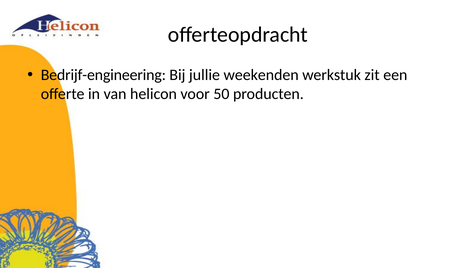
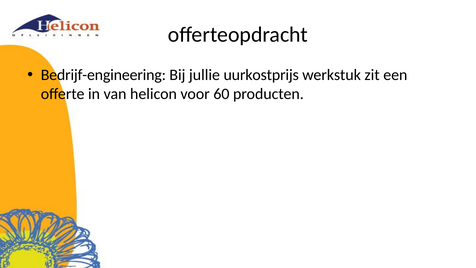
weekenden: weekenden -> uurkostprijs
50: 50 -> 60
